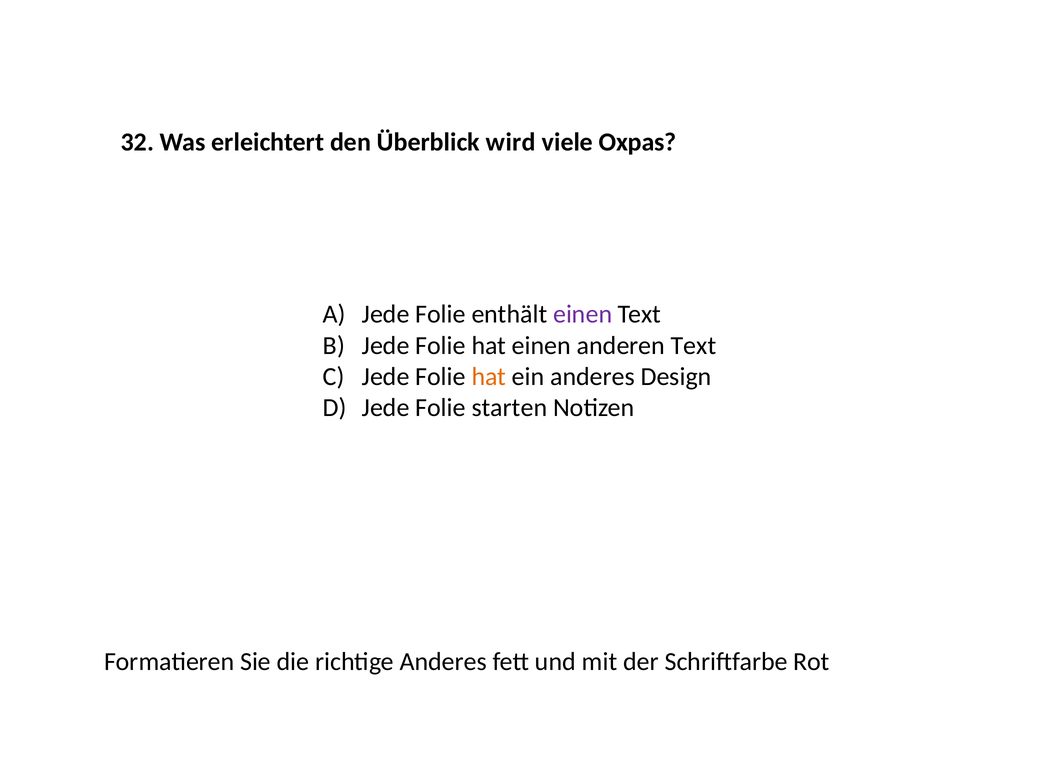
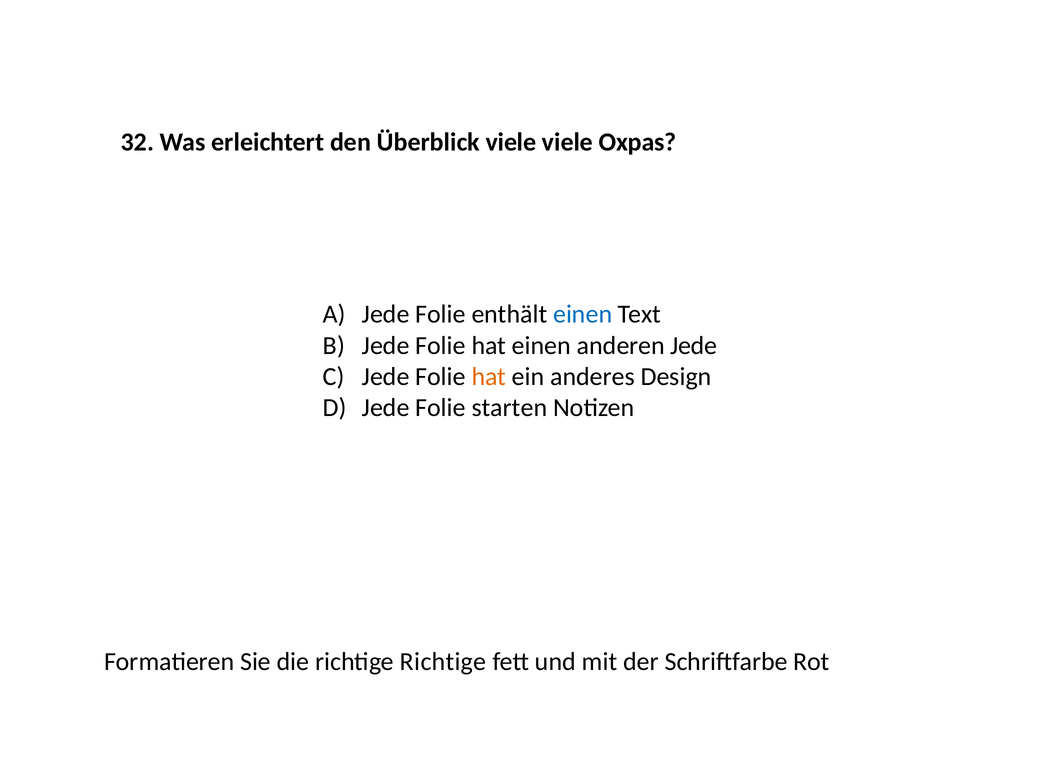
Überblick wird: wird -> viele
einen at (583, 314) colour: purple -> blue
anderen Text: Text -> Jede
richtige Anderes: Anderes -> Richtige
